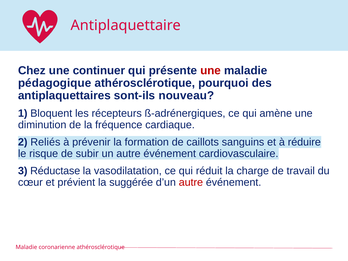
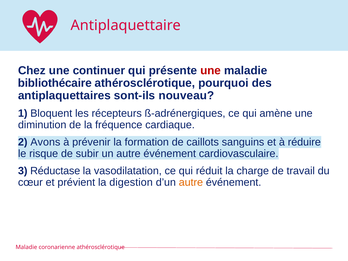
pédagogique: pédagogique -> bibliothécaire
Reliés: Reliés -> Avons
suggérée: suggérée -> digestion
autre at (191, 182) colour: red -> orange
